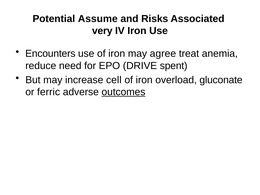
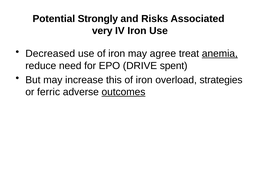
Assume: Assume -> Strongly
Encounters: Encounters -> Decreased
anemia underline: none -> present
cell: cell -> this
gluconate: gluconate -> strategies
